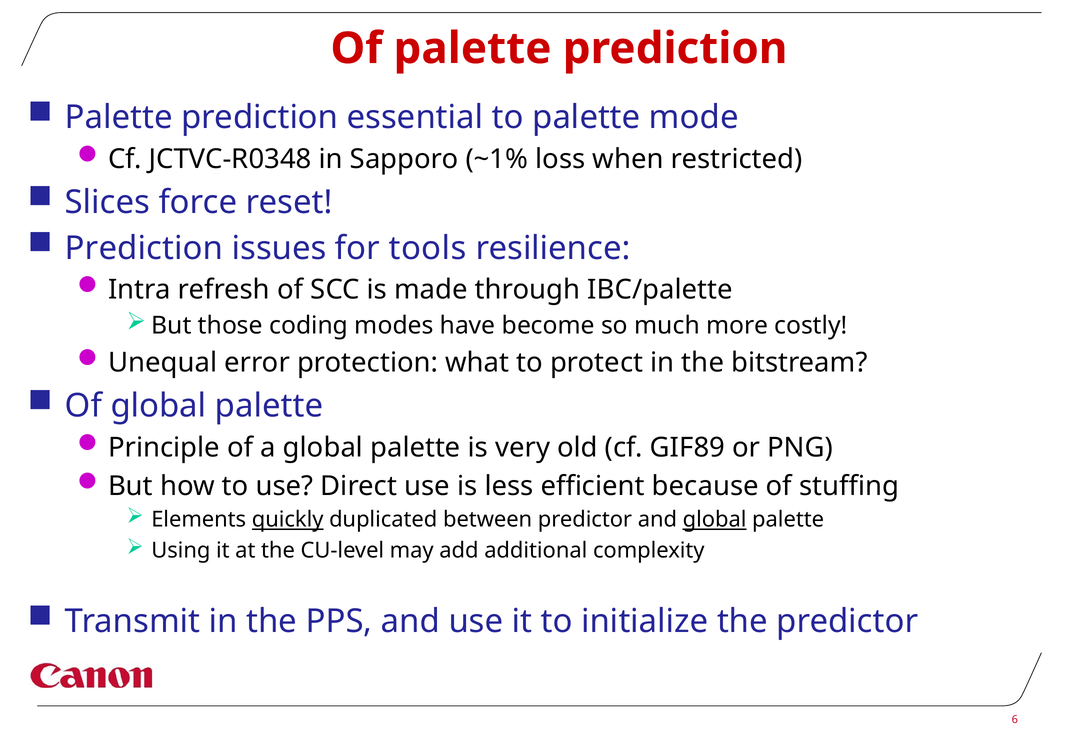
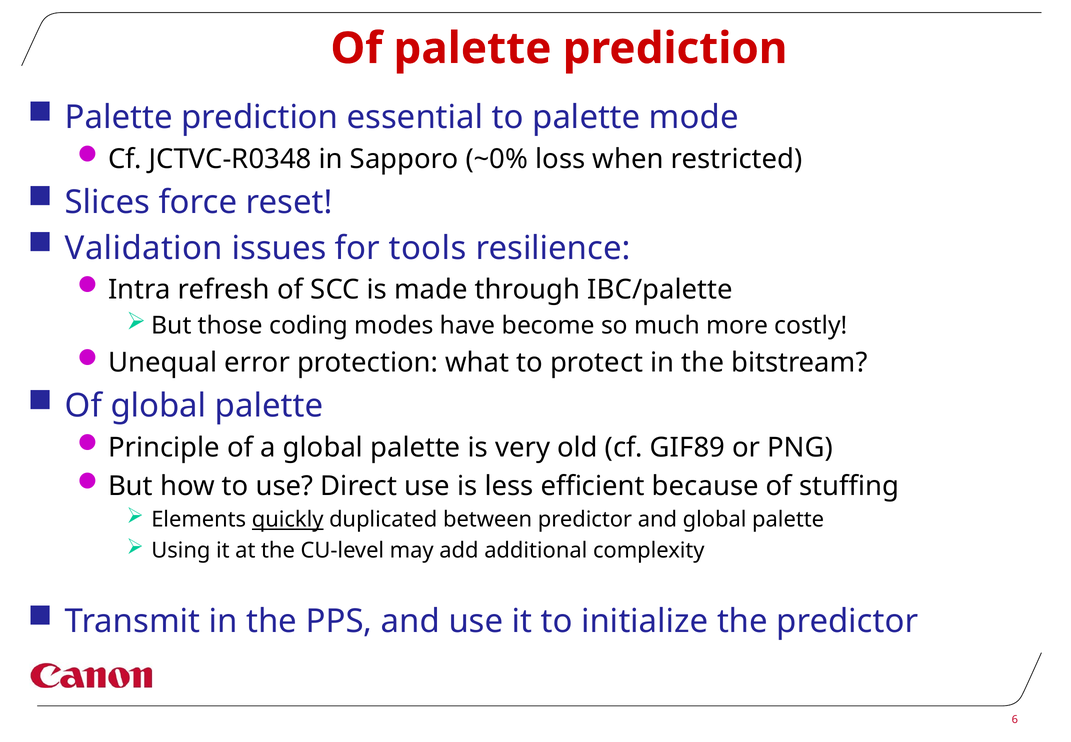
~1%: ~1% -> ~0%
Prediction at (144, 248): Prediction -> Validation
global at (715, 519) underline: present -> none
